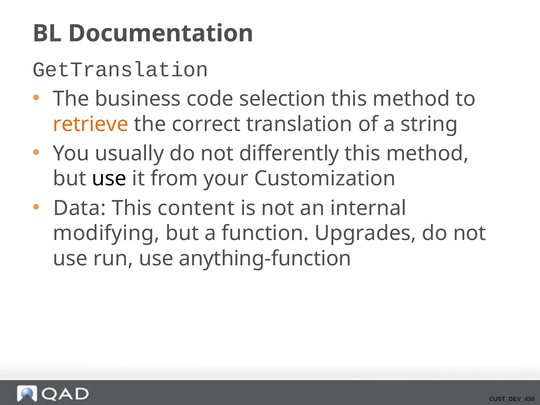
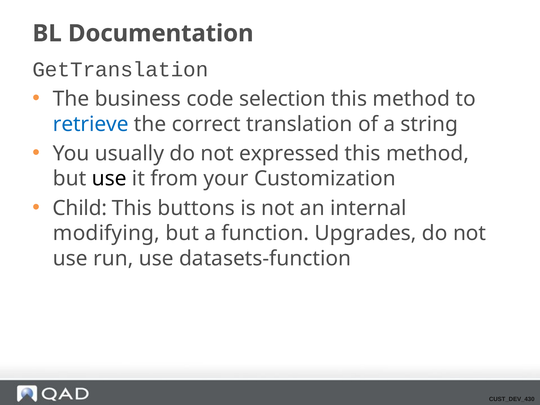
retrieve colour: orange -> blue
differently: differently -> expressed
Data: Data -> Child
content: content -> buttons
anything-function: anything-function -> datasets-function
